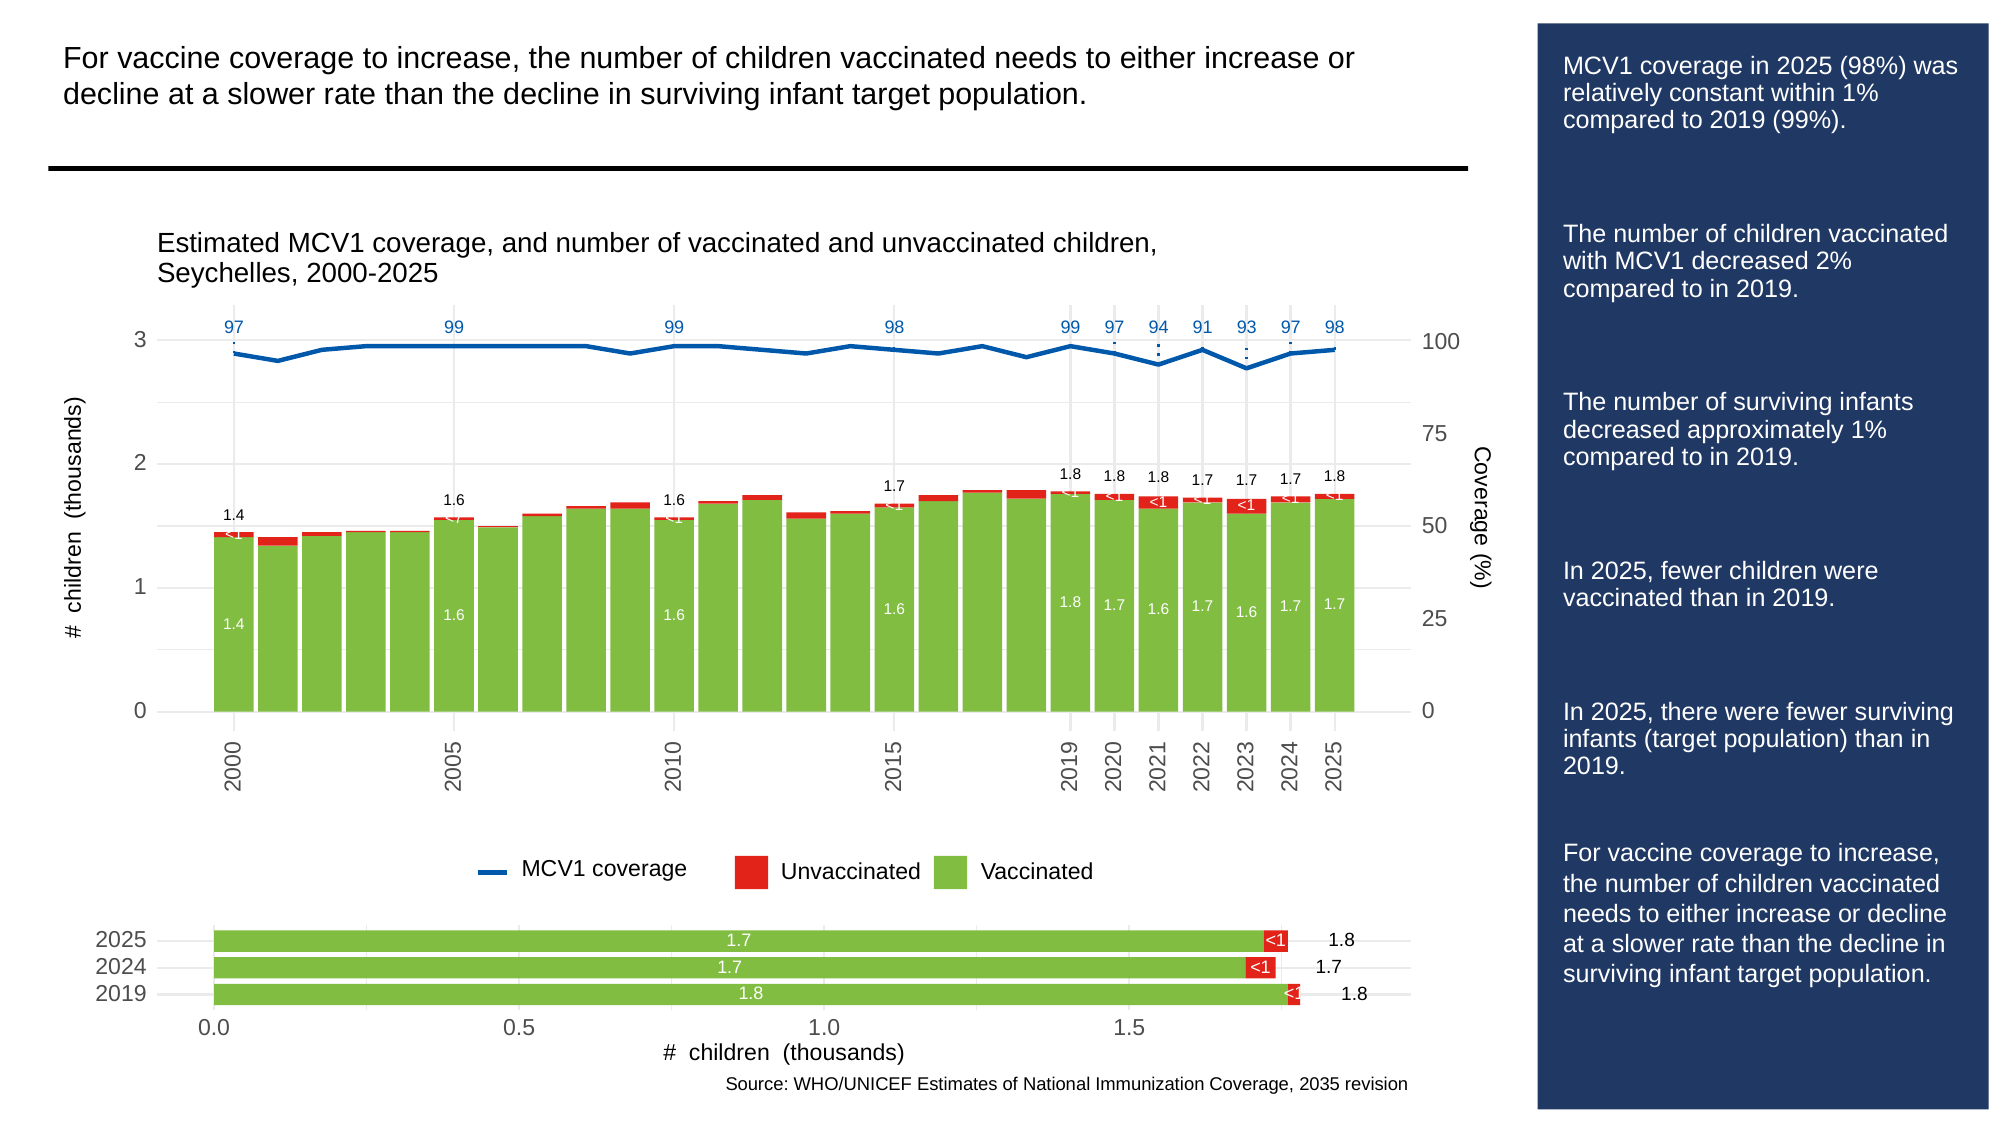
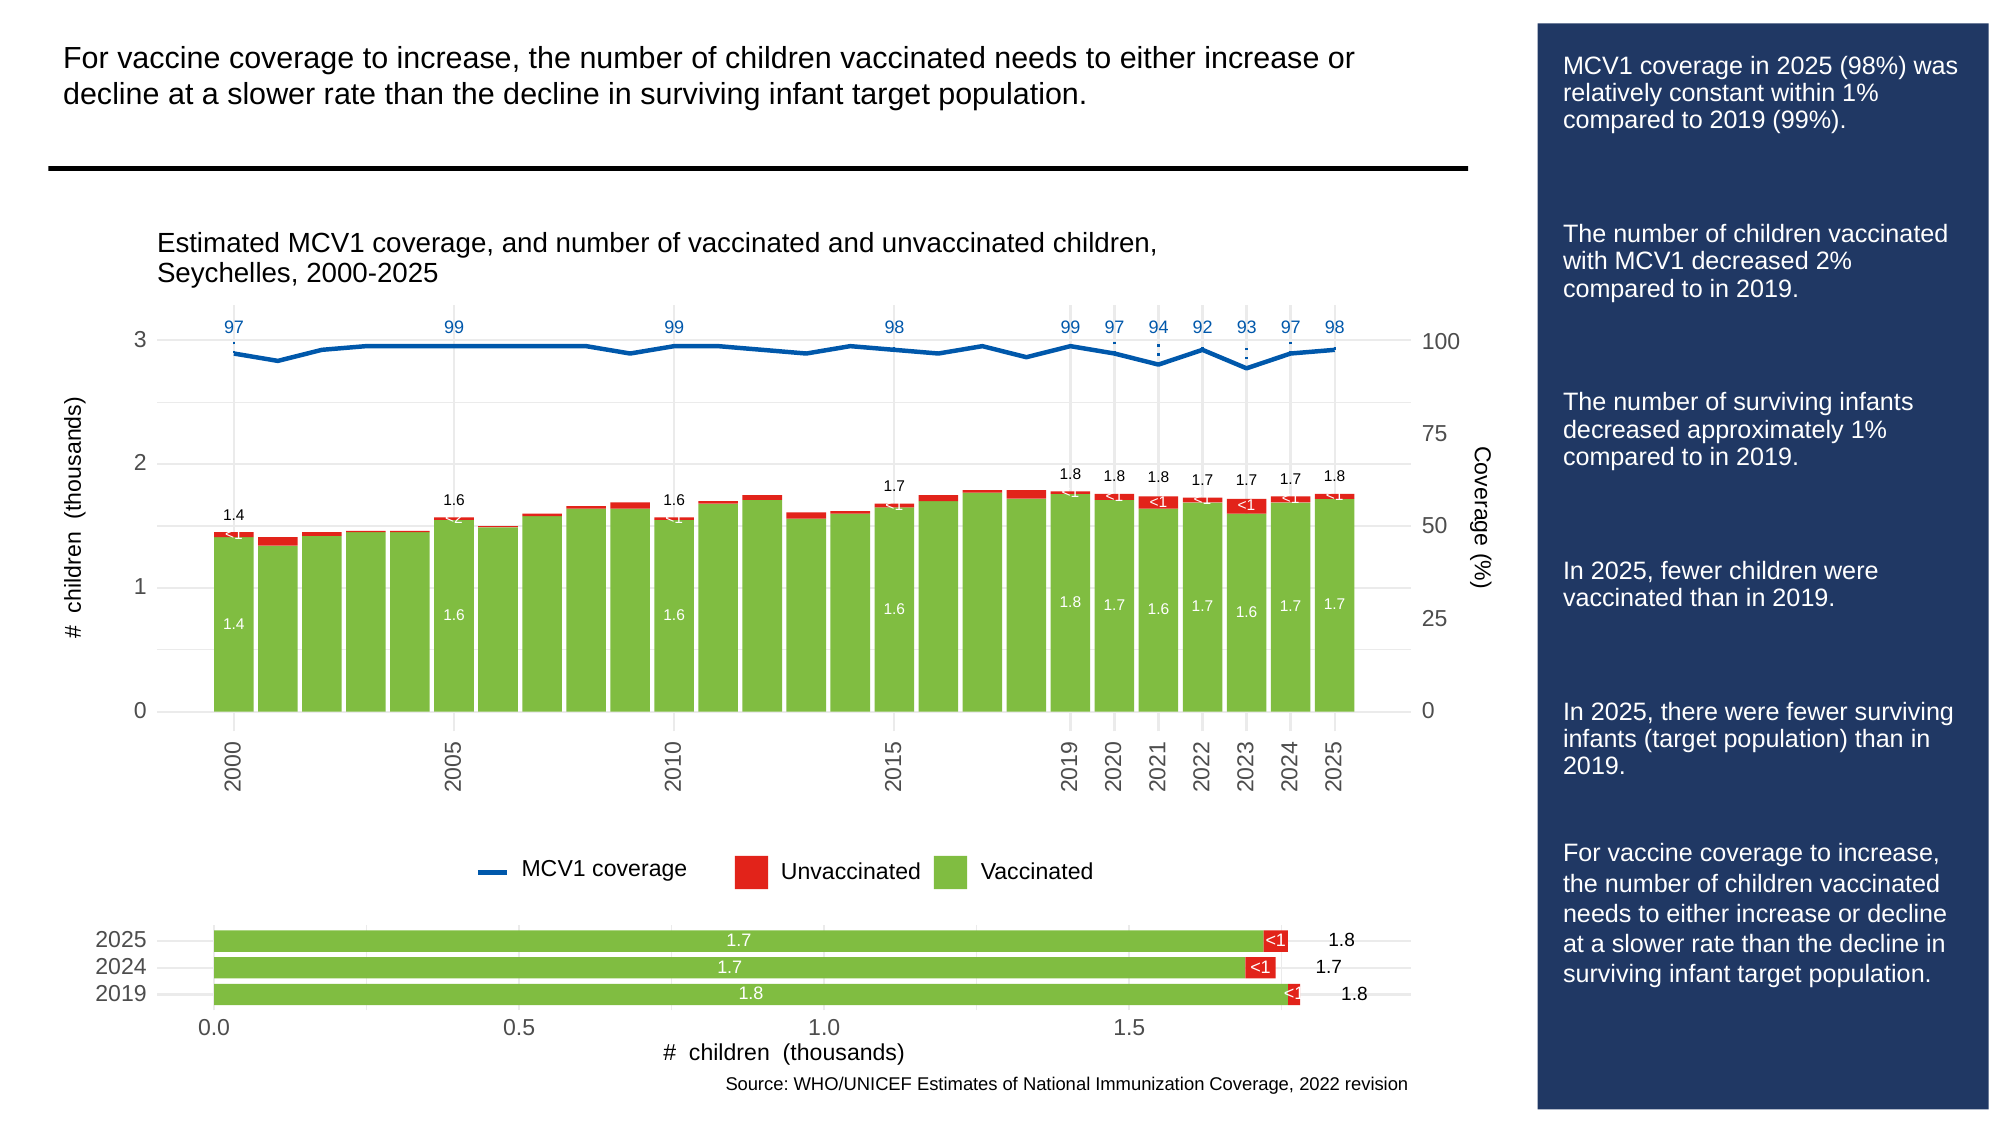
91: 91 -> 92
<7: <7 -> <2
2035: 2035 -> 2022
